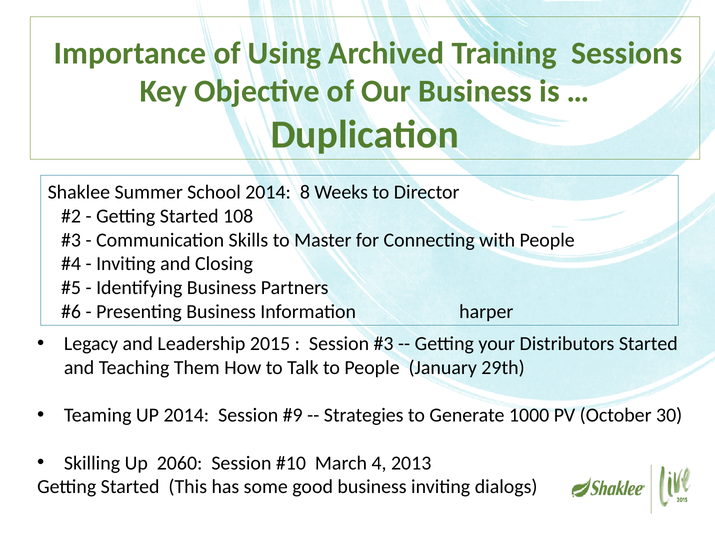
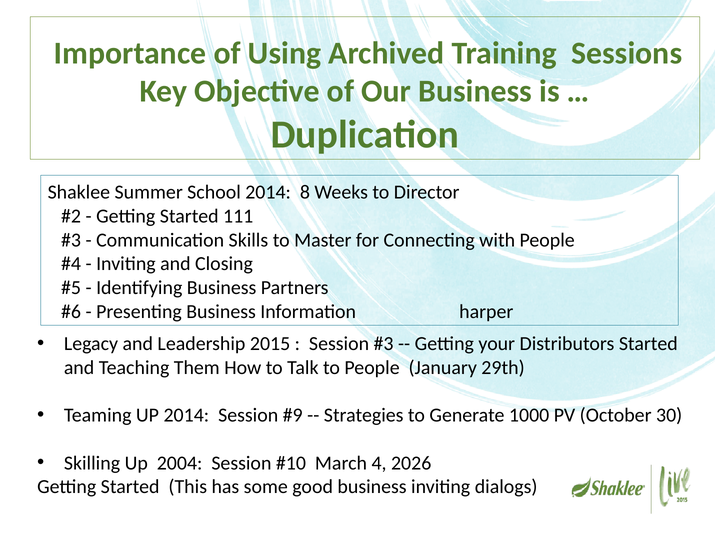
108: 108 -> 111
2060: 2060 -> 2004
2013: 2013 -> 2026
